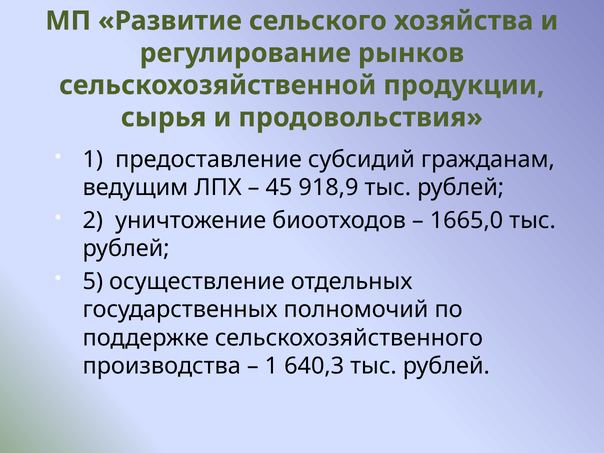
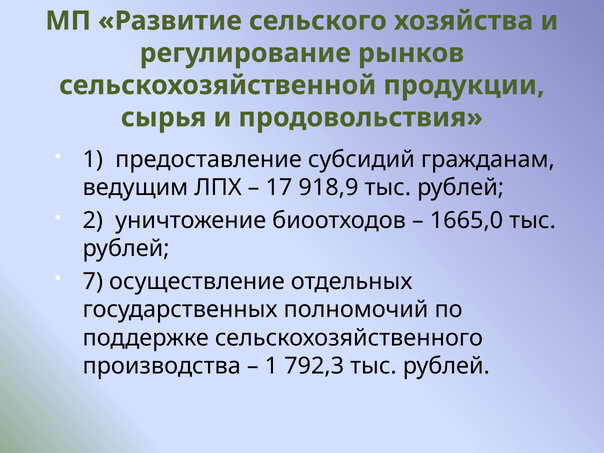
45: 45 -> 17
5: 5 -> 7
640,3: 640,3 -> 792,3
